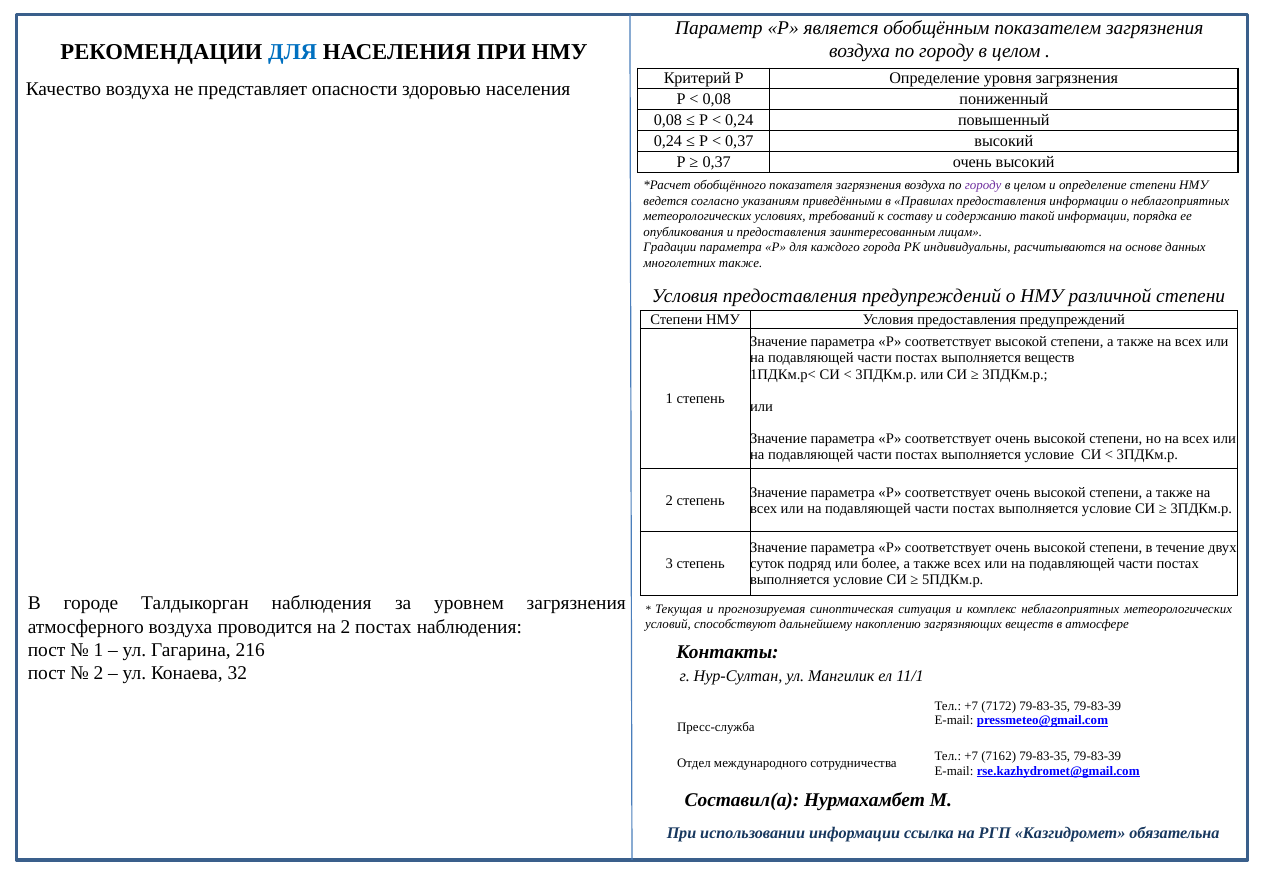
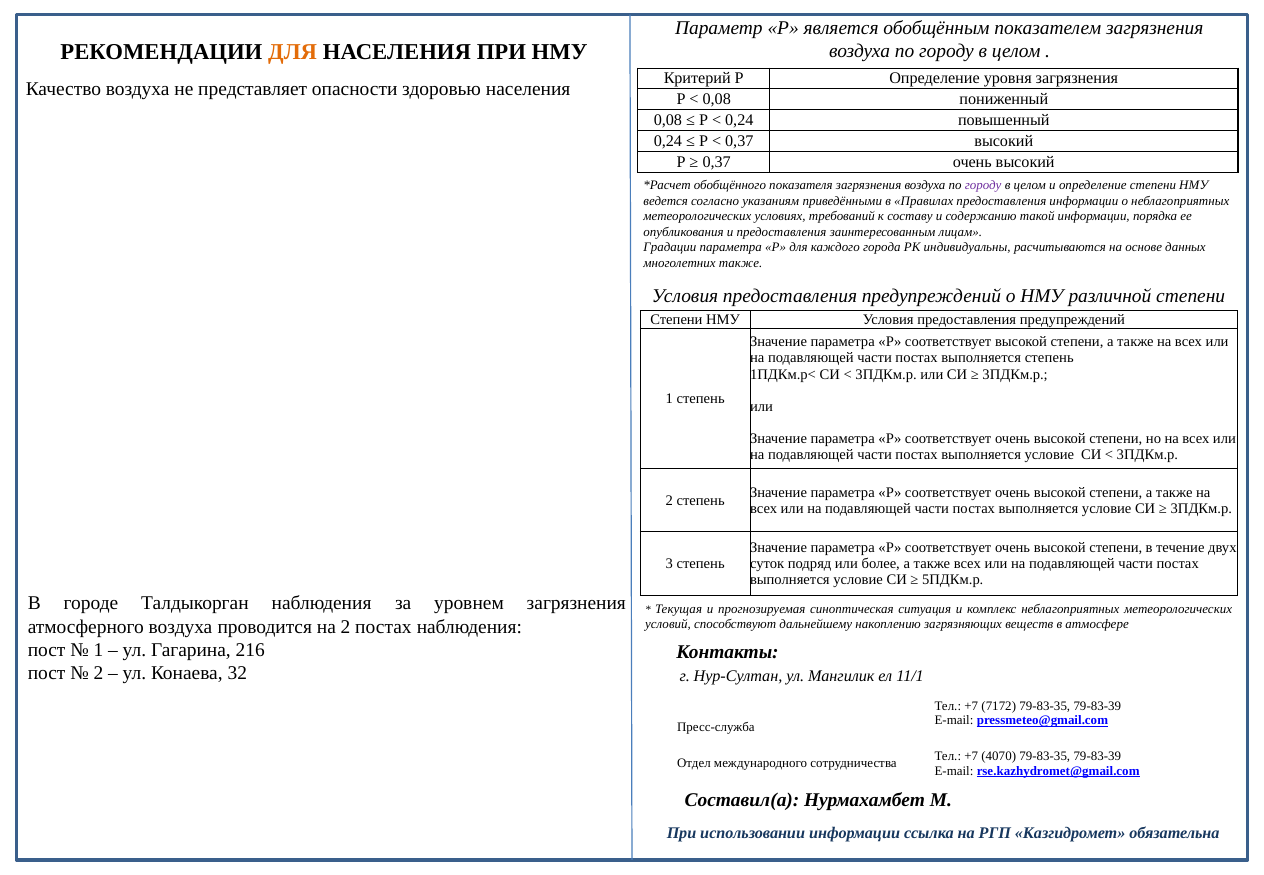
ДЛЯ at (293, 52) colour: blue -> orange
выполняется веществ: веществ -> степень
7162: 7162 -> 4070
